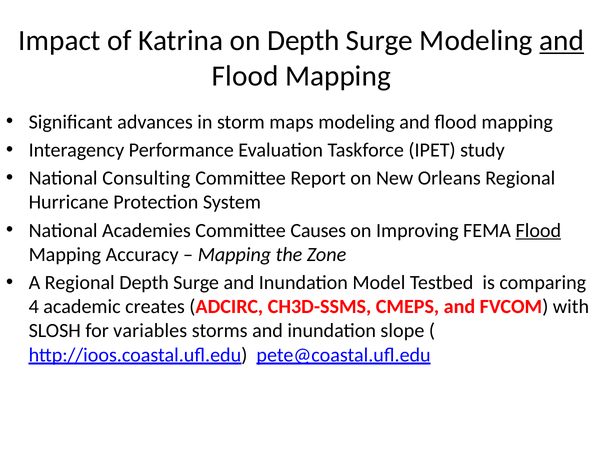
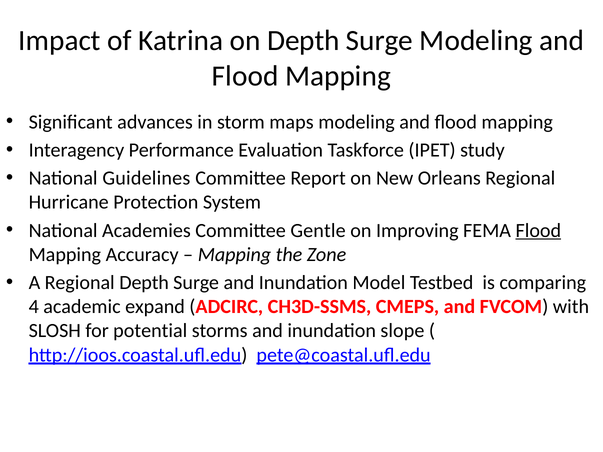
and at (562, 41) underline: present -> none
Consulting: Consulting -> Guidelines
Causes: Causes -> Gentle
creates: creates -> expand
variables: variables -> potential
